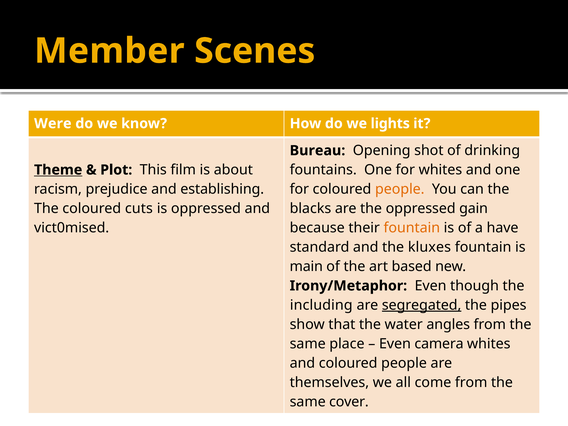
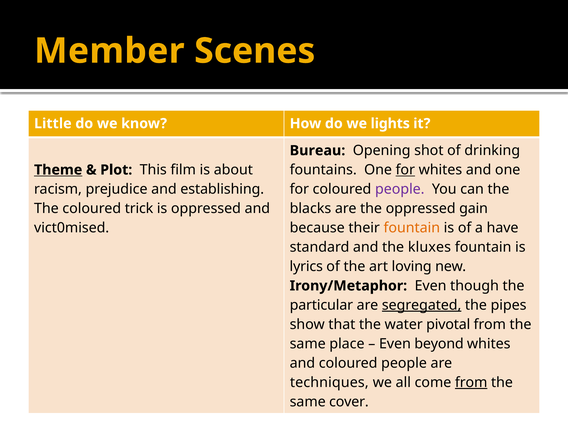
Were: Were -> Little
for at (405, 170) underline: none -> present
people at (400, 189) colour: orange -> purple
cuts: cuts -> trick
main: main -> lyrics
based: based -> loving
including: including -> particular
angles: angles -> pivotal
camera: camera -> beyond
themselves: themselves -> techniques
from at (471, 382) underline: none -> present
